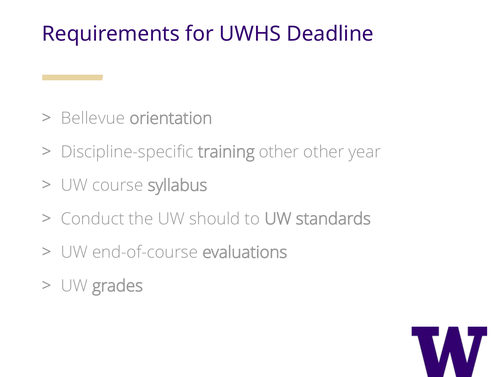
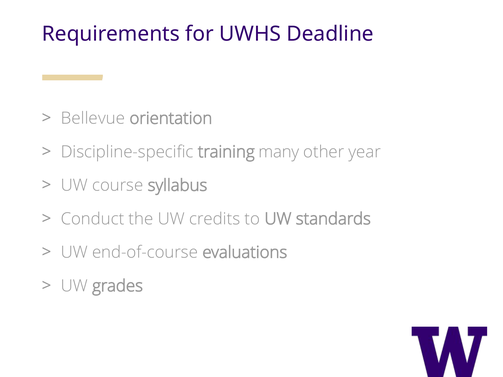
training other: other -> many
should: should -> credits
